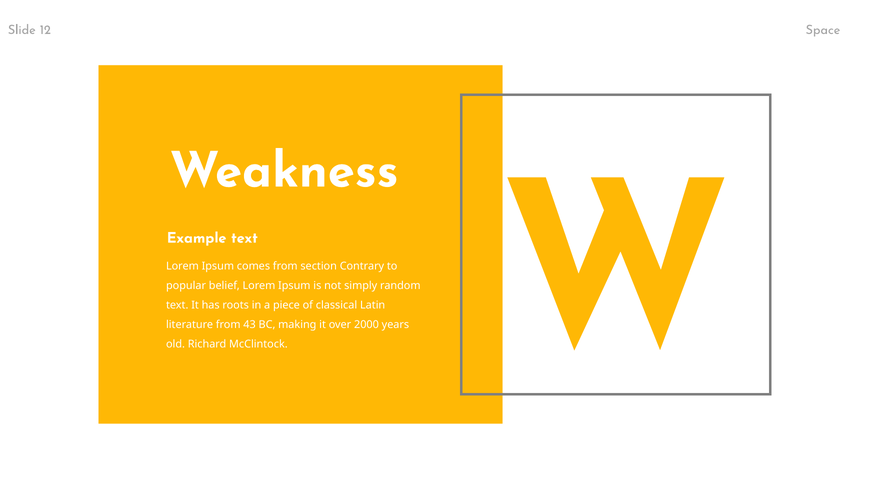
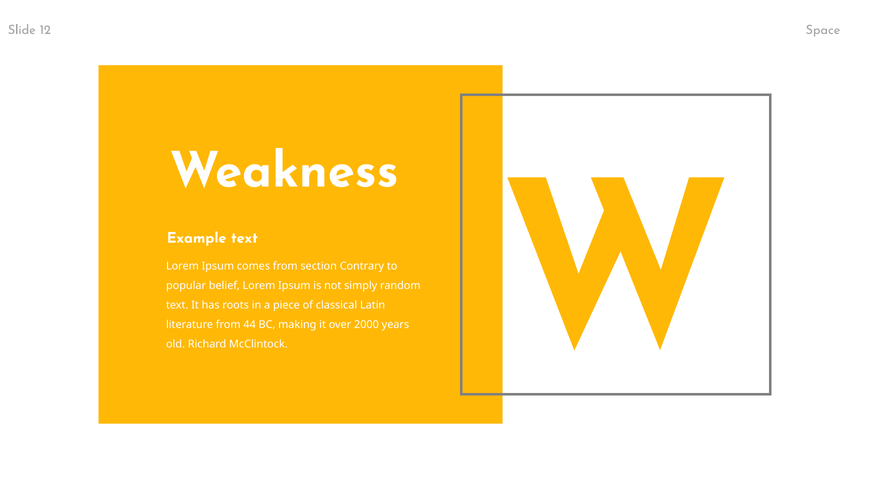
43: 43 -> 44
